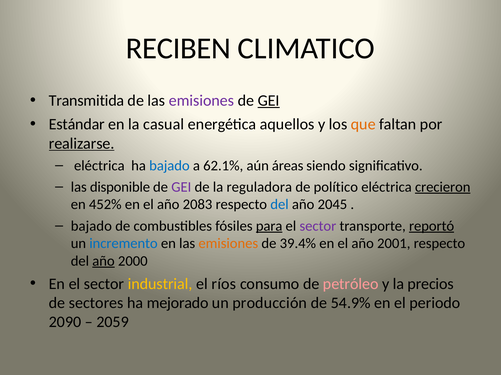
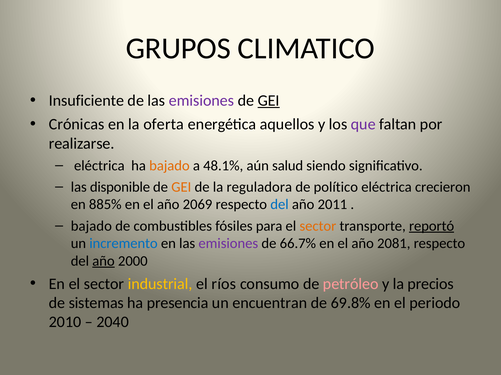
RECIBEN: RECIBEN -> GRUPOS
Transmitida: Transmitida -> Insuficiente
Estándar: Estándar -> Crónicas
casual: casual -> oferta
que colour: orange -> purple
realizarse underline: present -> none
bajado at (169, 166) colour: blue -> orange
62.1%: 62.1% -> 48.1%
áreas: áreas -> salud
GEI at (181, 187) colour: purple -> orange
crecieron underline: present -> none
452%: 452% -> 885%
2083: 2083 -> 2069
2045: 2045 -> 2011
para underline: present -> none
sector at (318, 226) colour: purple -> orange
emisiones at (228, 244) colour: orange -> purple
39.4%: 39.4% -> 66.7%
2001: 2001 -> 2081
sectores: sectores -> sistemas
mejorado: mejorado -> presencia
producción: producción -> encuentran
54.9%: 54.9% -> 69.8%
2090: 2090 -> 2010
2059: 2059 -> 2040
